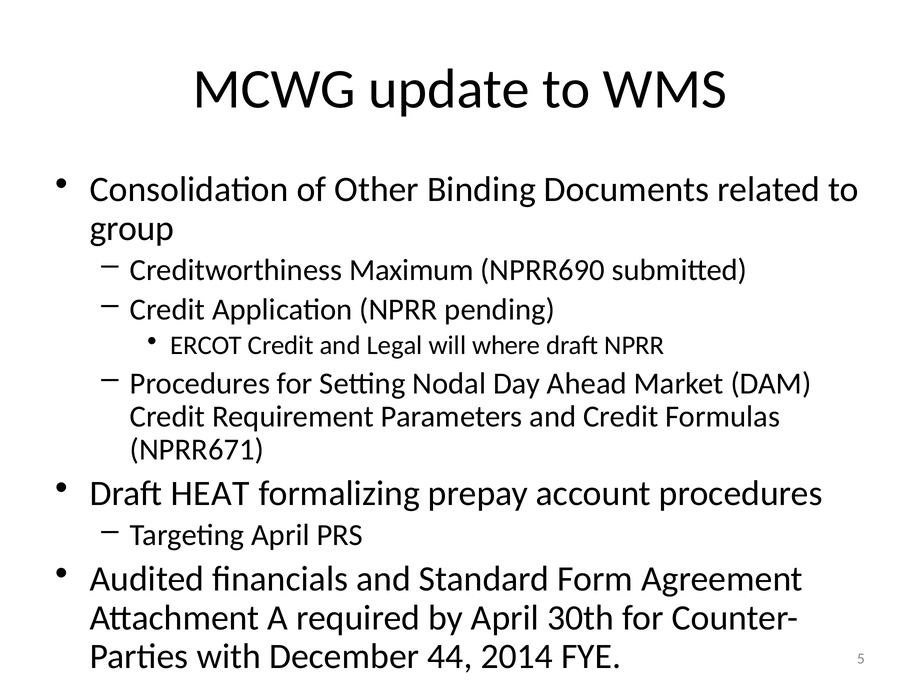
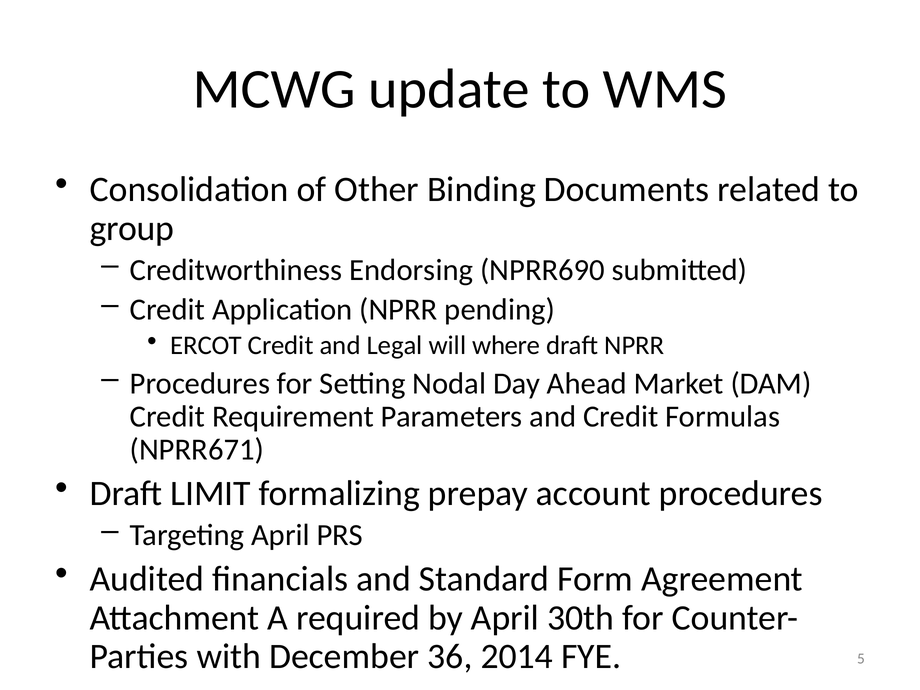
Maximum: Maximum -> Endorsing
HEAT: HEAT -> LIMIT
44: 44 -> 36
